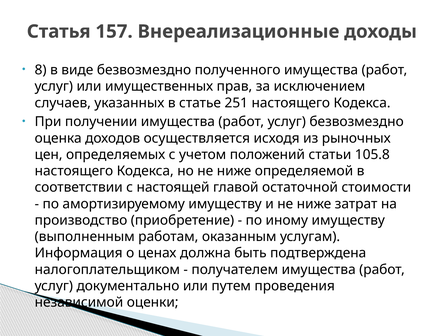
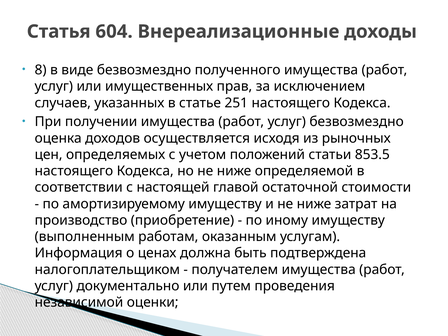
157: 157 -> 604
105.8: 105.8 -> 853.5
